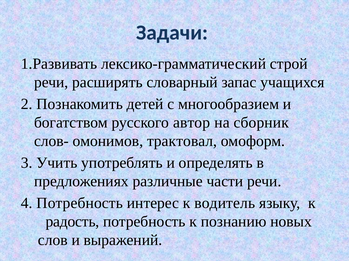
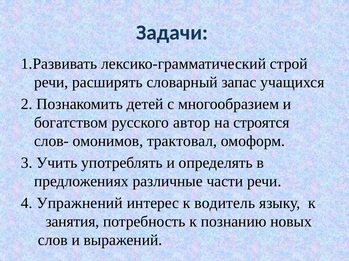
сборник: сборник -> строятся
4 Потребность: Потребность -> Упражнений
радость: радость -> занятия
